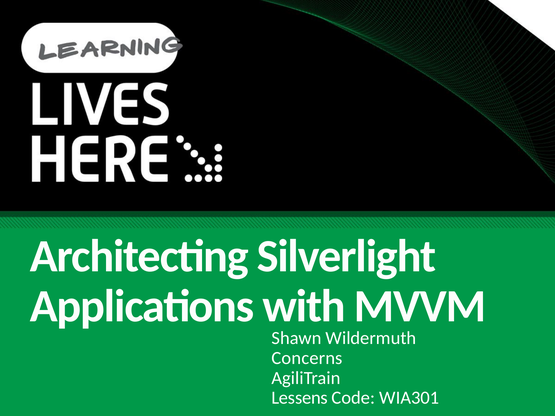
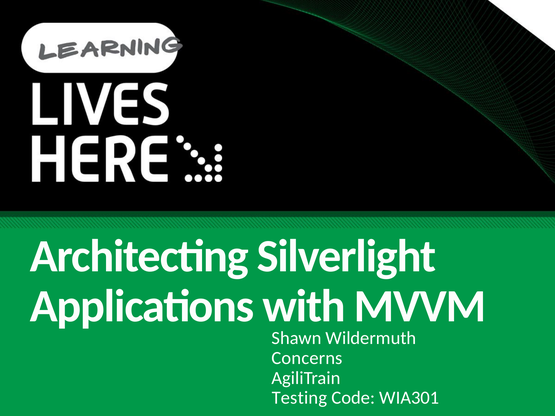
Lessens: Lessens -> Testing
